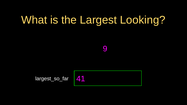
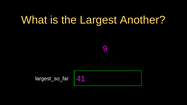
Looking: Looking -> Another
